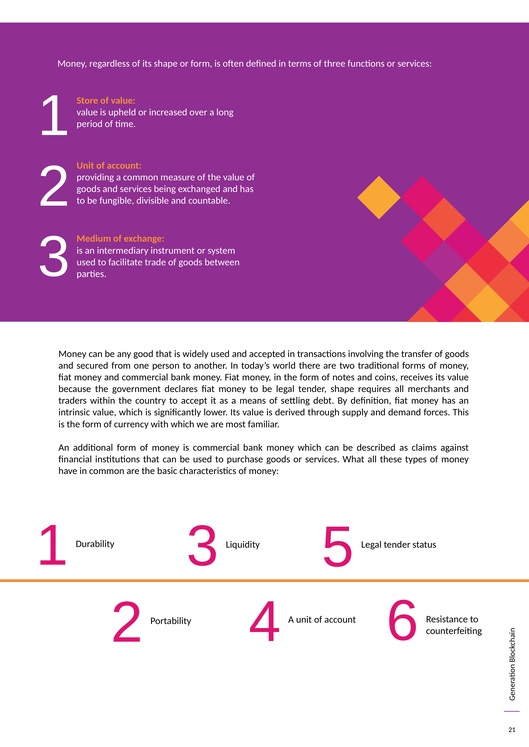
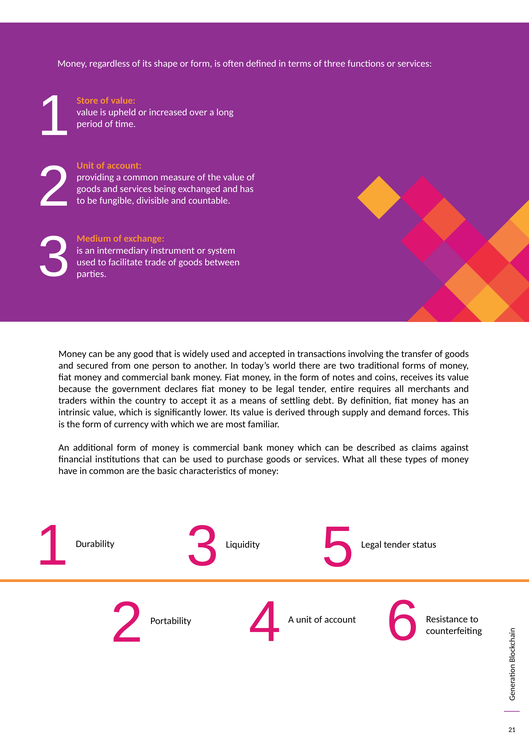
tender shape: shape -> entire
